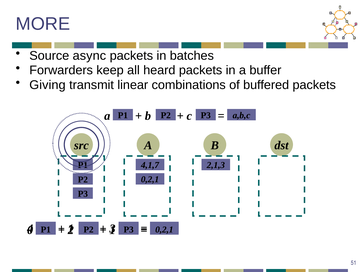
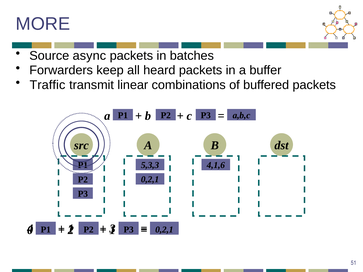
Giving: Giving -> Traffic
4,1,7: 4,1,7 -> 5,3,3
2,1,3: 2,1,3 -> 4,1,6
